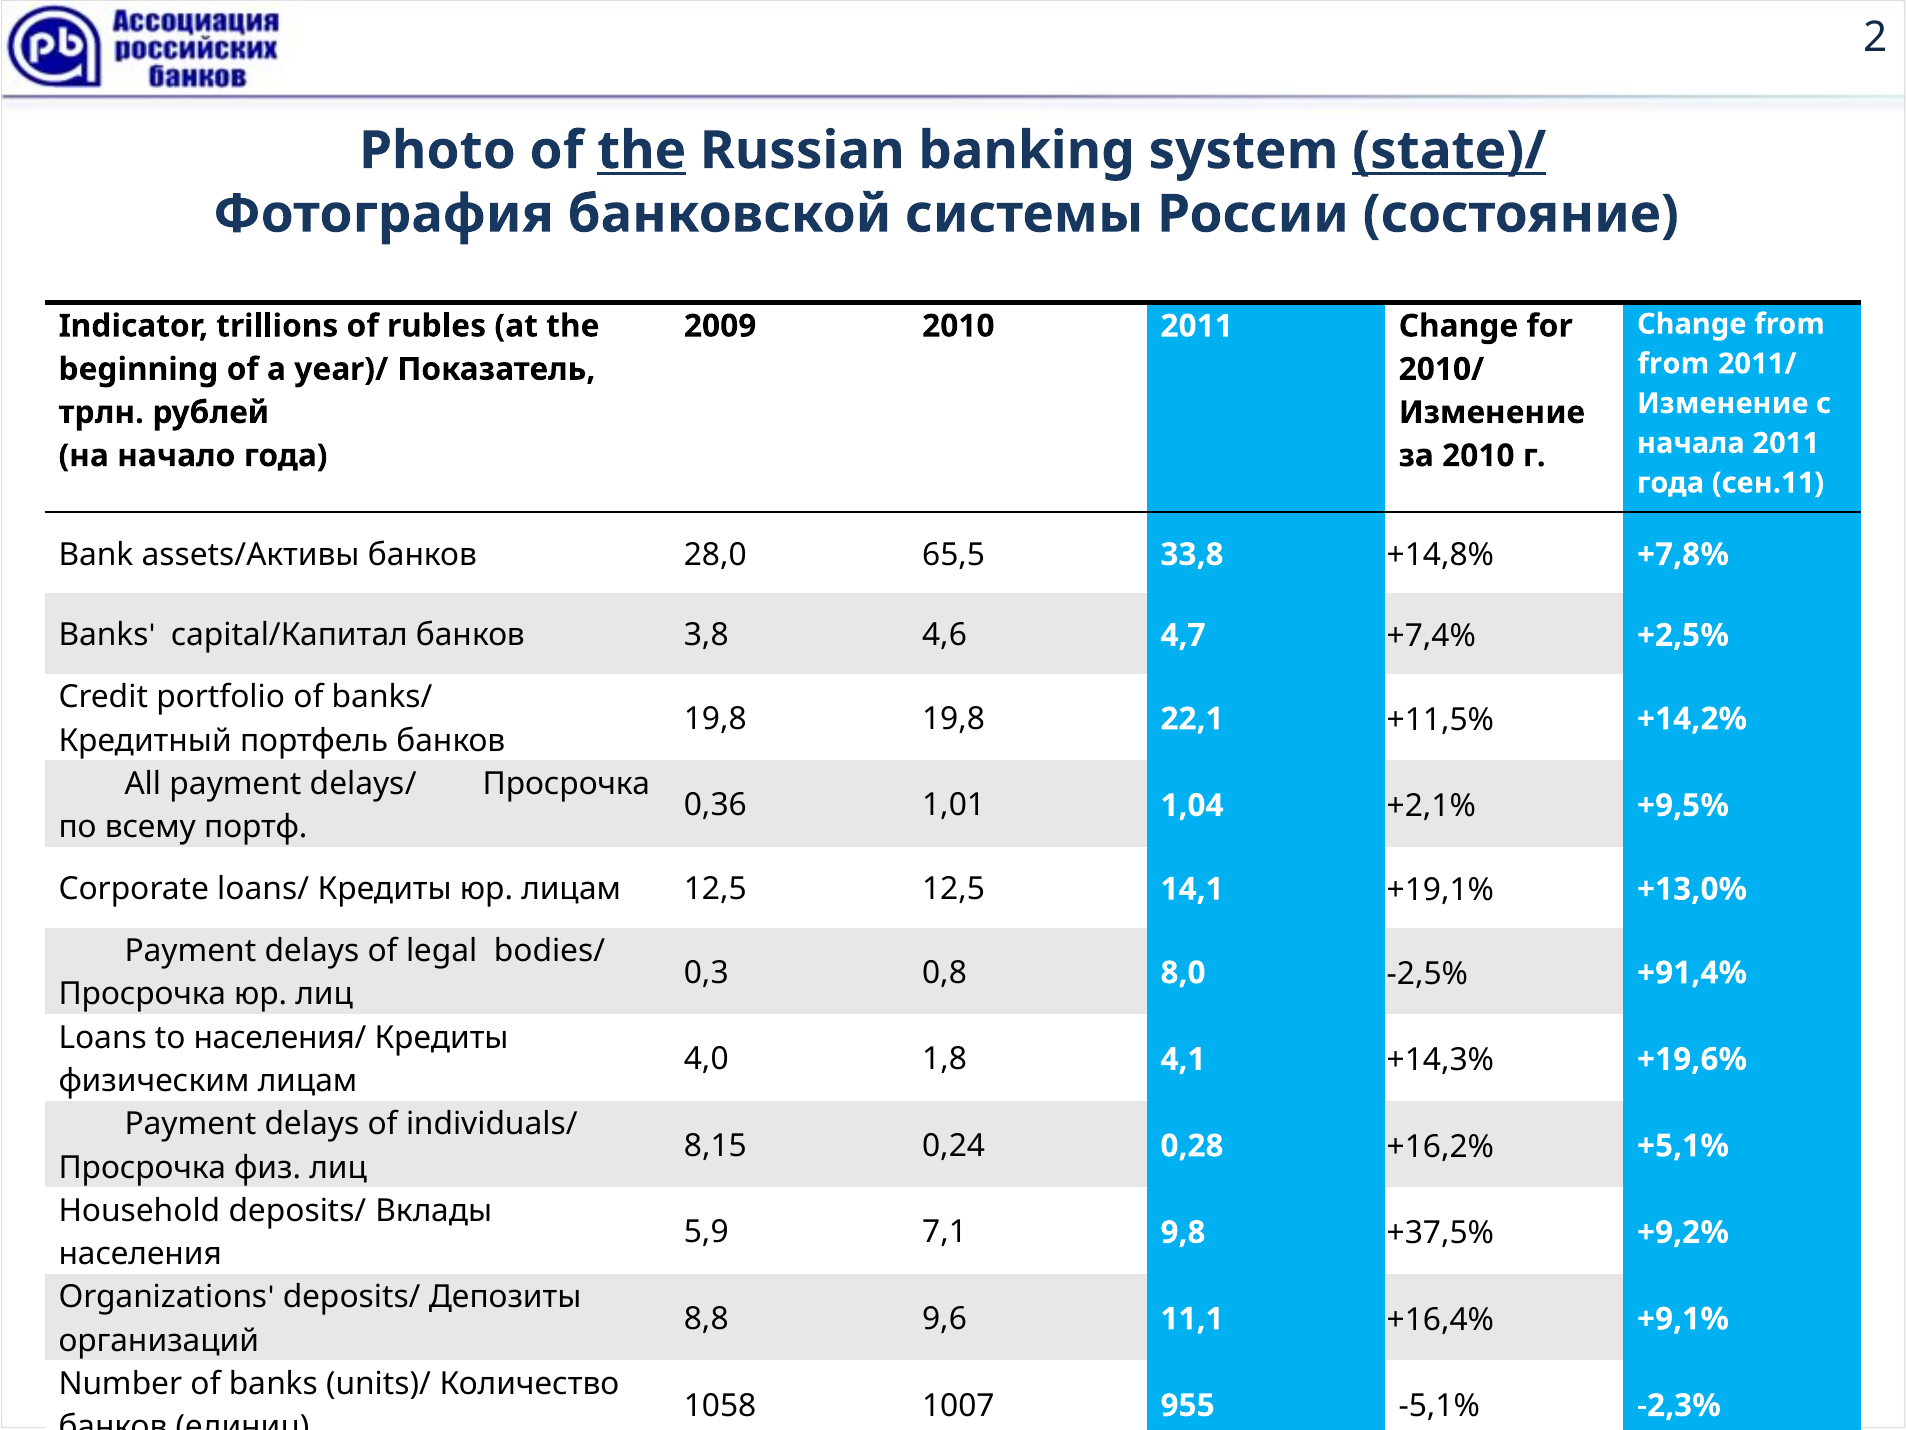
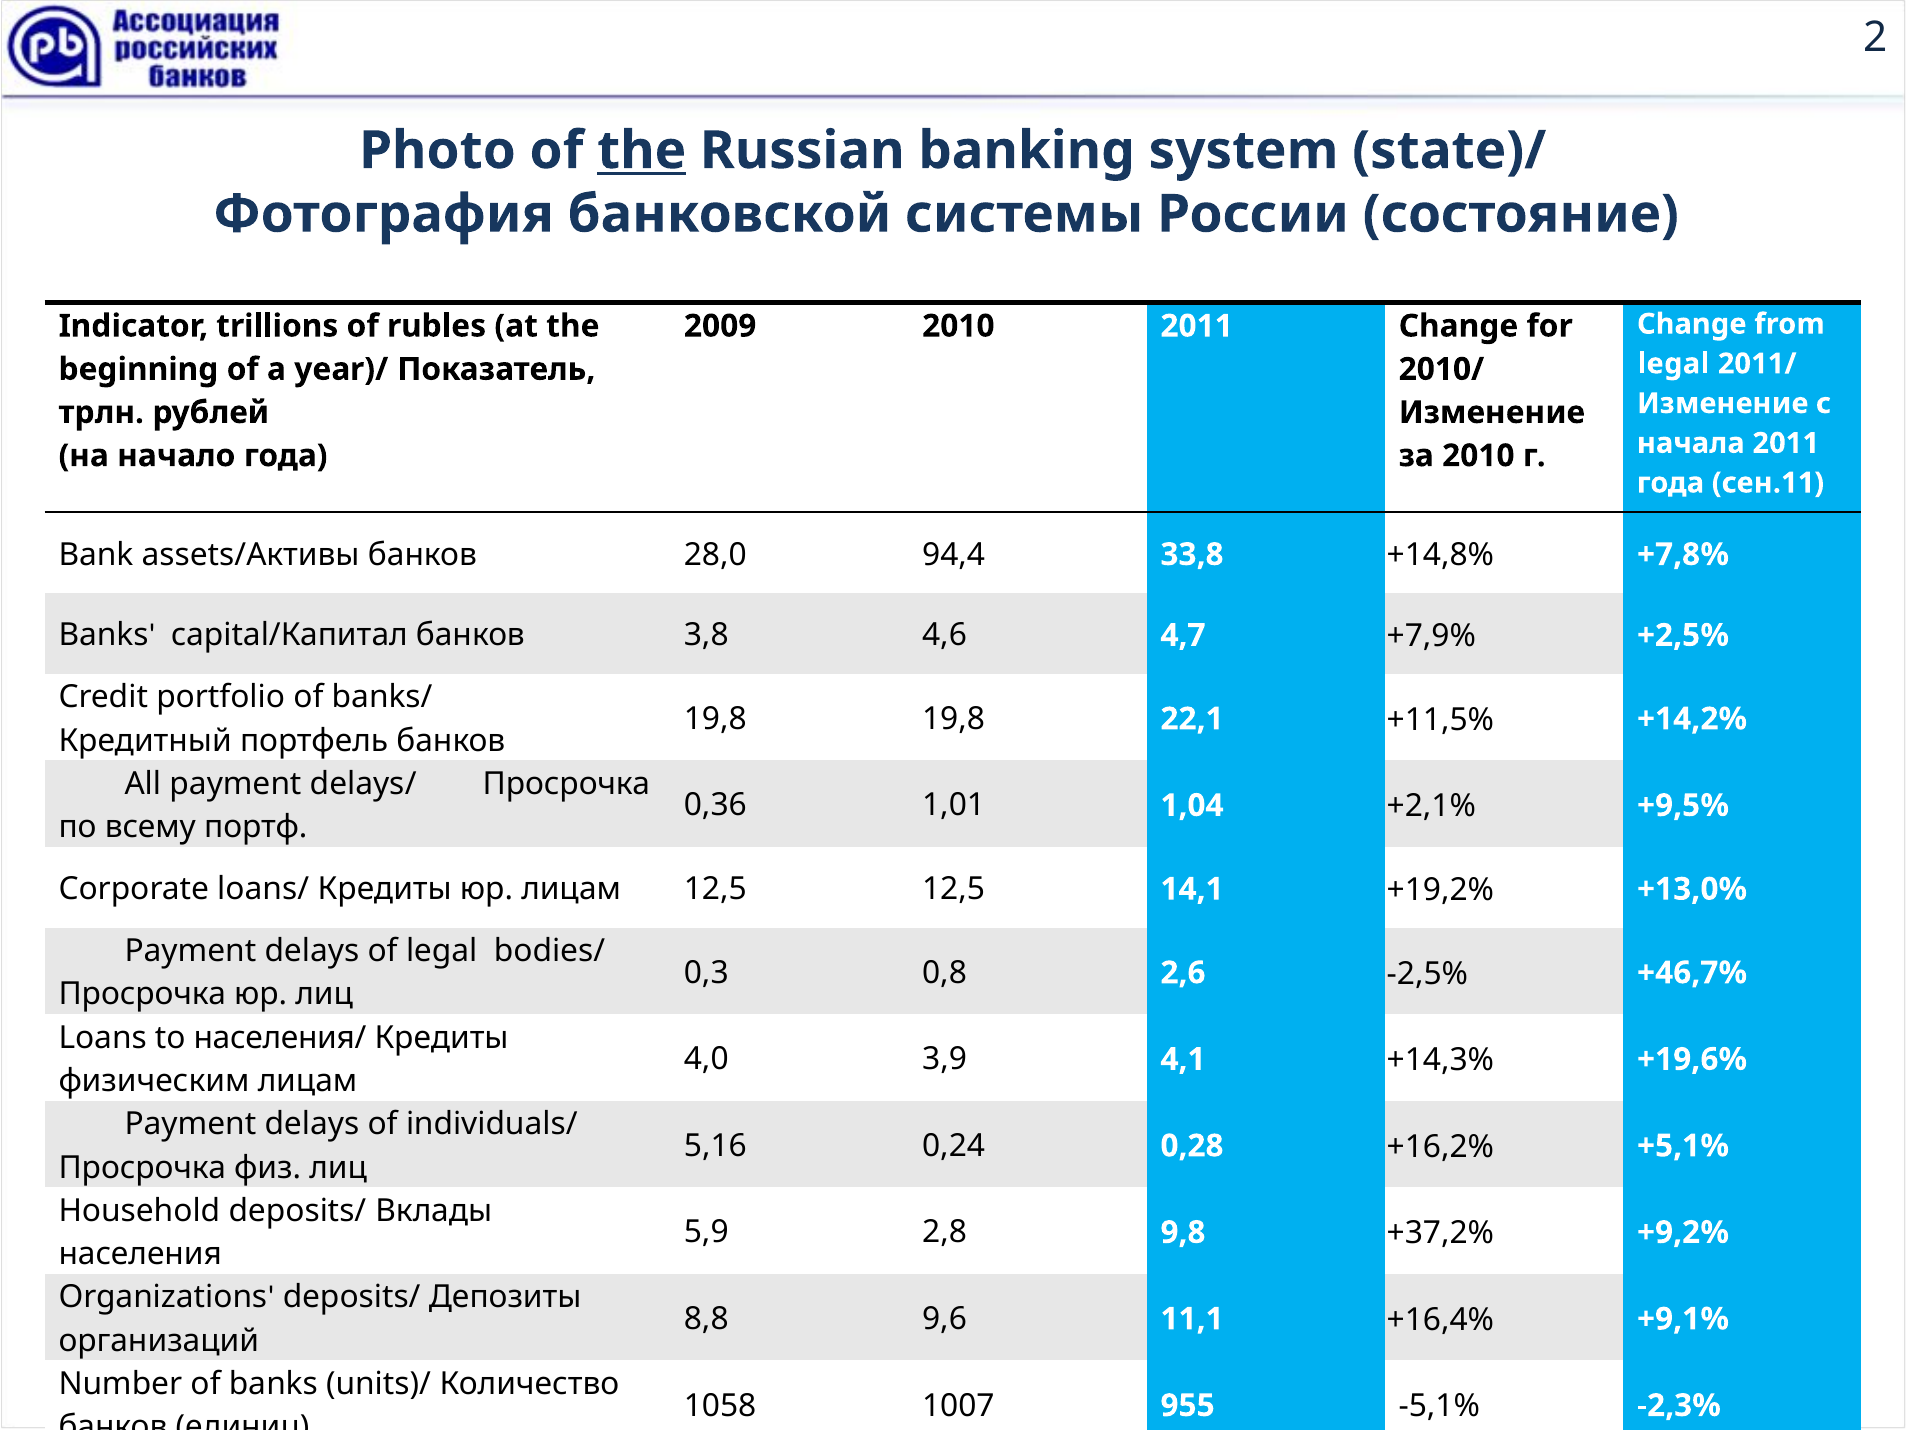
state)/ underline: present -> none
from at (1673, 364): from -> legal
65,5: 65,5 -> 94,4
+7,4%: +7,4% -> +7,9%
+19,1%: +19,1% -> +19,2%
8,0: 8,0 -> 2,6
+91,4%: +91,4% -> +46,7%
1,8: 1,8 -> 3,9
8,15: 8,15 -> 5,16
7,1: 7,1 -> 2,8
+37,5%: +37,5% -> +37,2%
